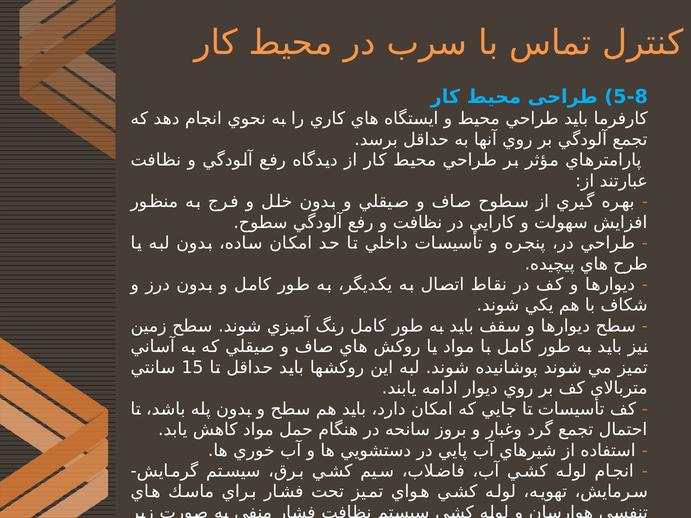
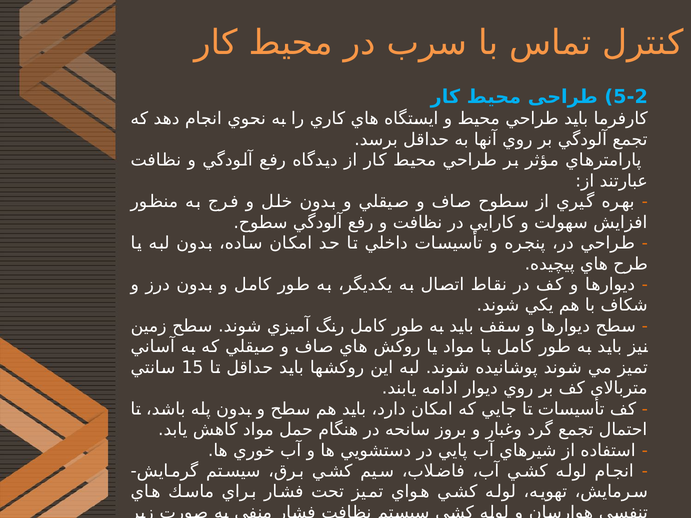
5-8: 5-8 -> 5-2
